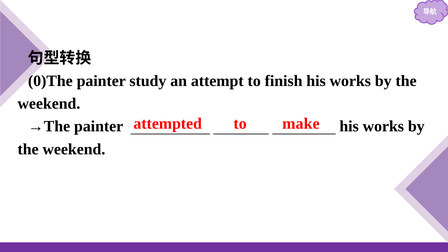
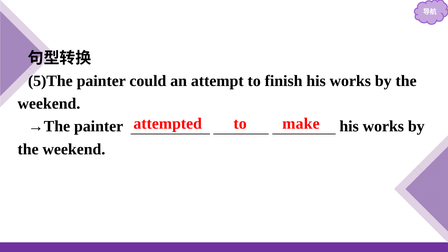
0)The: 0)The -> 5)The
study: study -> could
